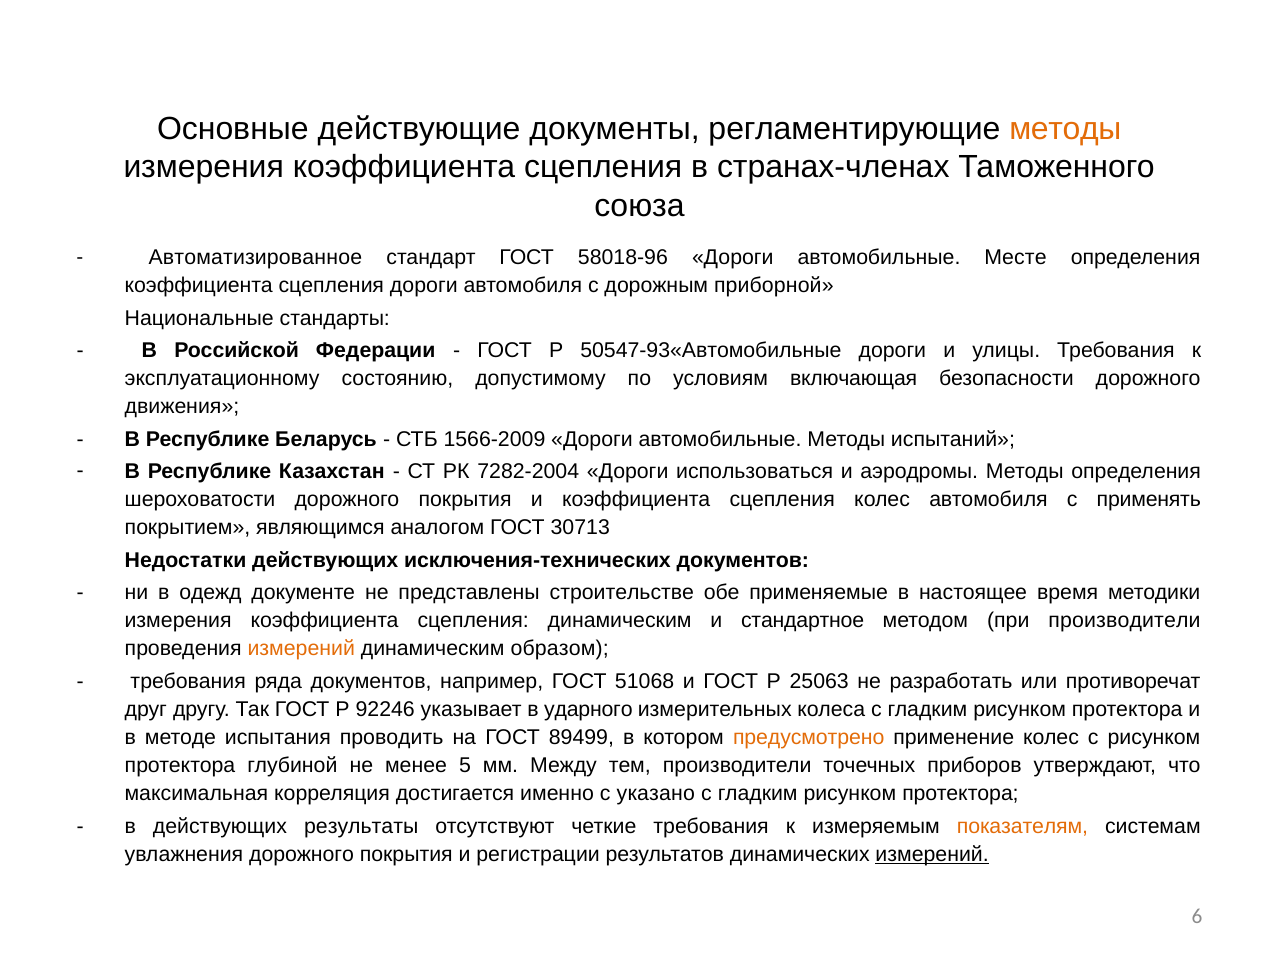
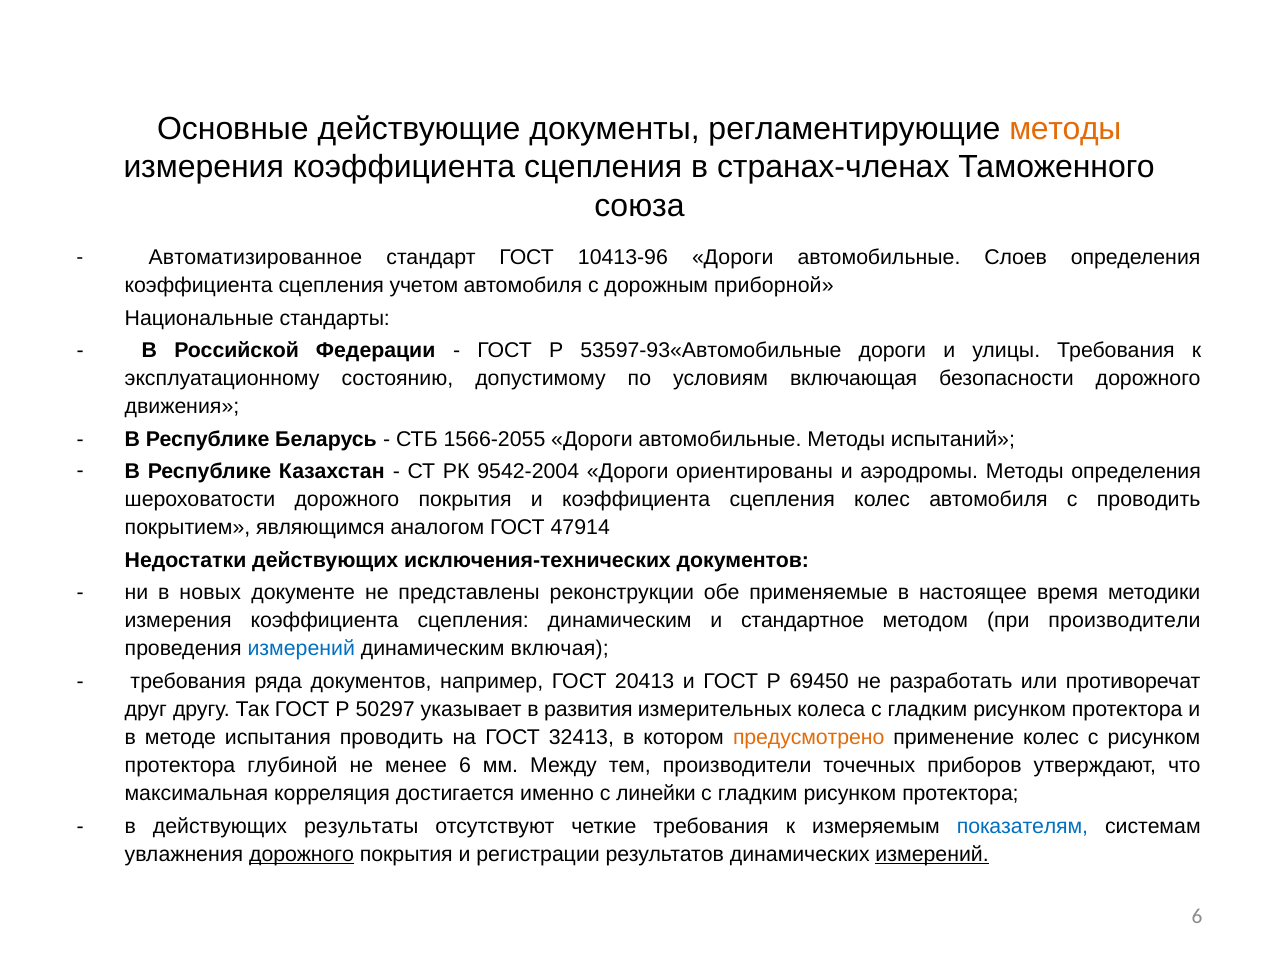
58018-96: 58018-96 -> 10413-96
Месте: Месте -> Слоев
сцепления дороги: дороги -> учетом
50547-93«Автомобильные: 50547-93«Автомобильные -> 53597-93«Автомобильные
1566-2009: 1566-2009 -> 1566-2055
7282-2004: 7282-2004 -> 9542-2004
использоваться: использоваться -> ориентированы
с применять: применять -> проводить
30713: 30713 -> 47914
одежд: одежд -> новых
строительстве: строительстве -> реконструкции
измерений at (301, 648) colour: orange -> blue
образом: образом -> включая
51068: 51068 -> 20413
25063: 25063 -> 69450
92246: 92246 -> 50297
ударного: ударного -> развития
89499: 89499 -> 32413
менее 5: 5 -> 6
указано: указано -> линейки
показателям colour: orange -> blue
дорожного at (302, 854) underline: none -> present
